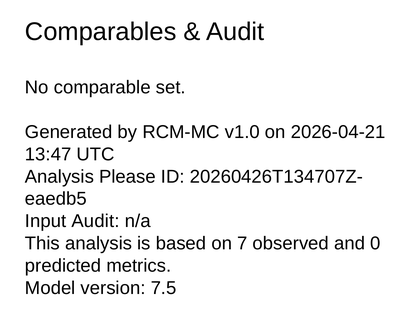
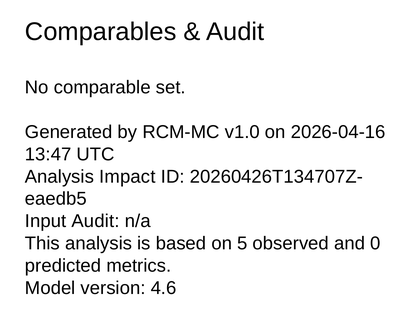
2026-04-21: 2026-04-21 -> 2026-04-16
Please: Please -> Impact
7: 7 -> 5
7.5: 7.5 -> 4.6
